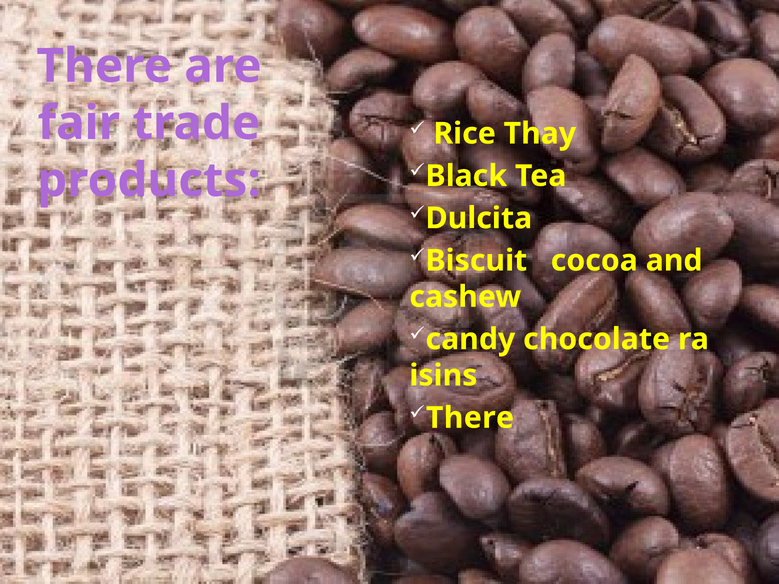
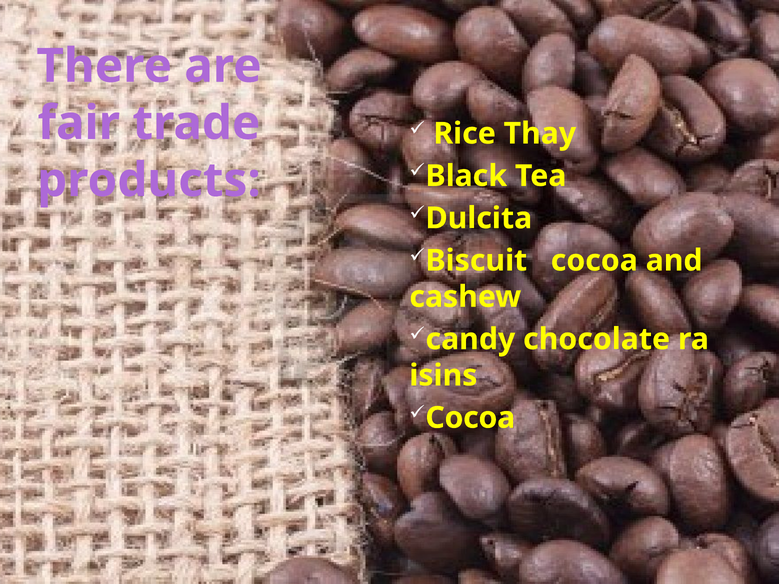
There at (470, 418): There -> Cocoa
